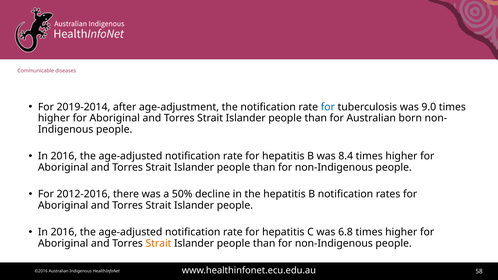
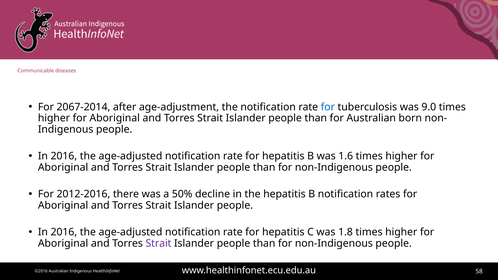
2019-2014: 2019-2014 -> 2067-2014
8.4: 8.4 -> 1.6
6.8: 6.8 -> 1.8
Strait at (158, 243) colour: orange -> purple
